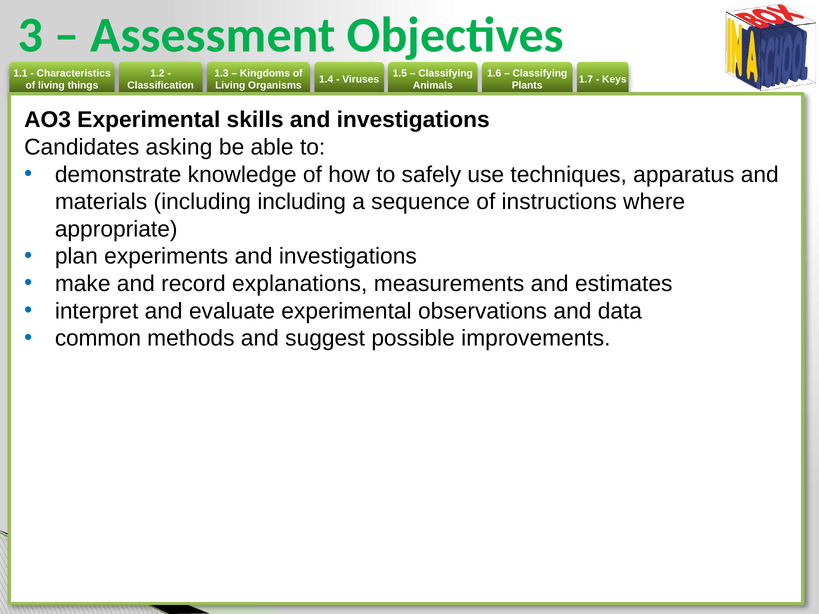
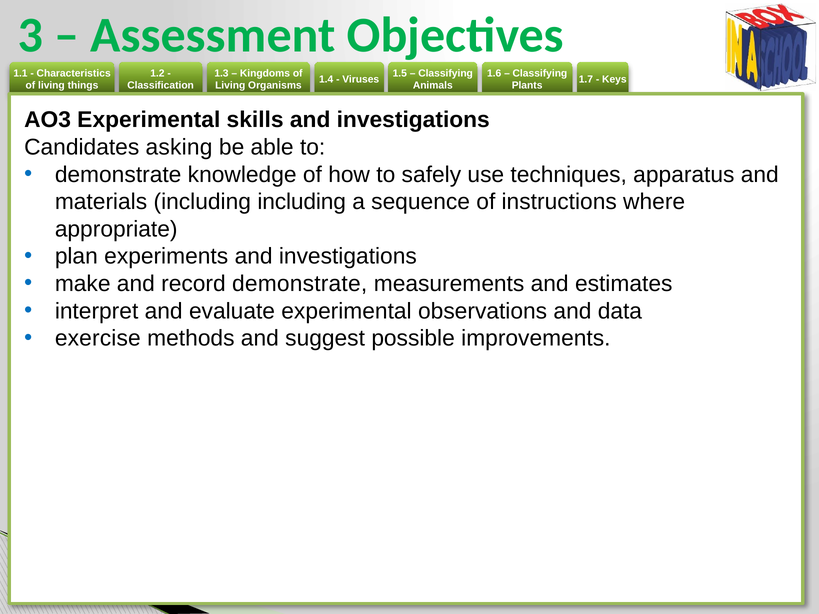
record explanations: explanations -> demonstrate
common: common -> exercise
